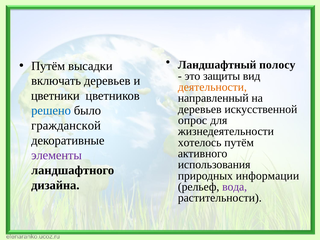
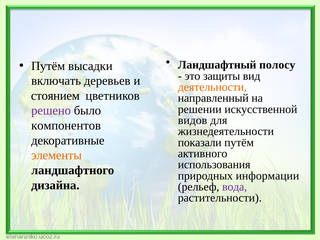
цветники: цветники -> стоянием
деревьев at (200, 109): деревьев -> решении
решено colour: blue -> purple
опрос: опрос -> видов
гражданской: гражданской -> компонентов
хотелось: хотелось -> показали
элементы colour: purple -> orange
